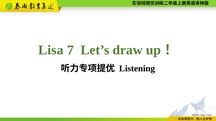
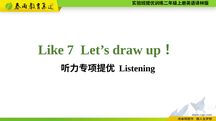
Lisa: Lisa -> Like
